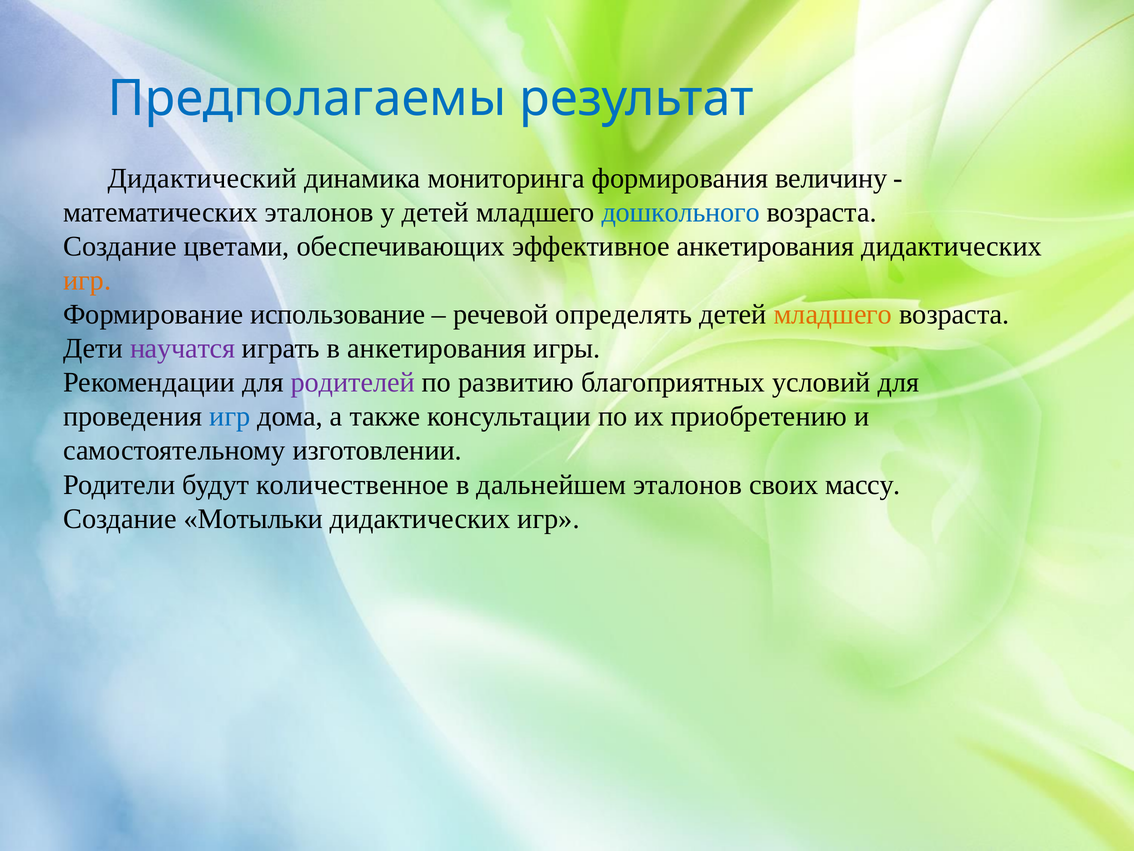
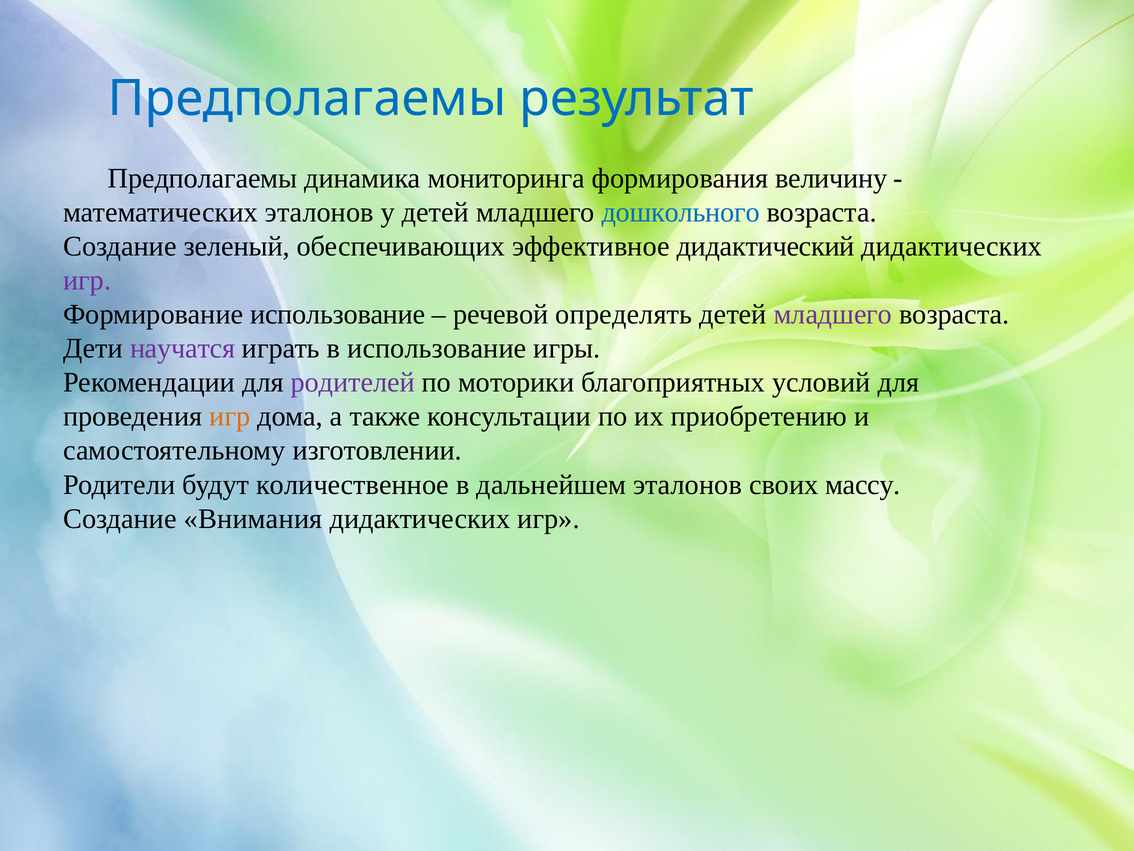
Дидактический at (202, 178): Дидактический -> Предполагаемы
цветами: цветами -> зеленый
эффективное анкетирования: анкетирования -> дидактический
игр at (87, 280) colour: orange -> purple
младшего at (833, 314) colour: orange -> purple
в анкетирования: анкетирования -> использование
развитию: развитию -> моторики
игр at (230, 416) colour: blue -> orange
Мотыльки: Мотыльки -> Внимания
